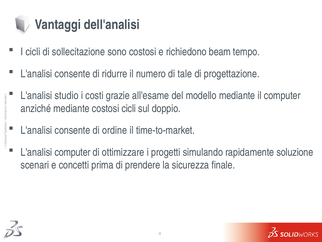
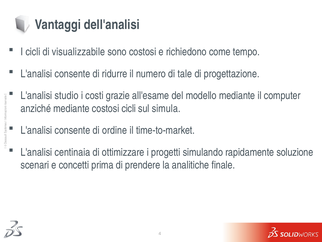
sollecitazione: sollecitazione -> visualizzabile
beam: beam -> come
doppio: doppio -> simula
L'analisi computer: computer -> centinaia
sicurezza: sicurezza -> analitiche
